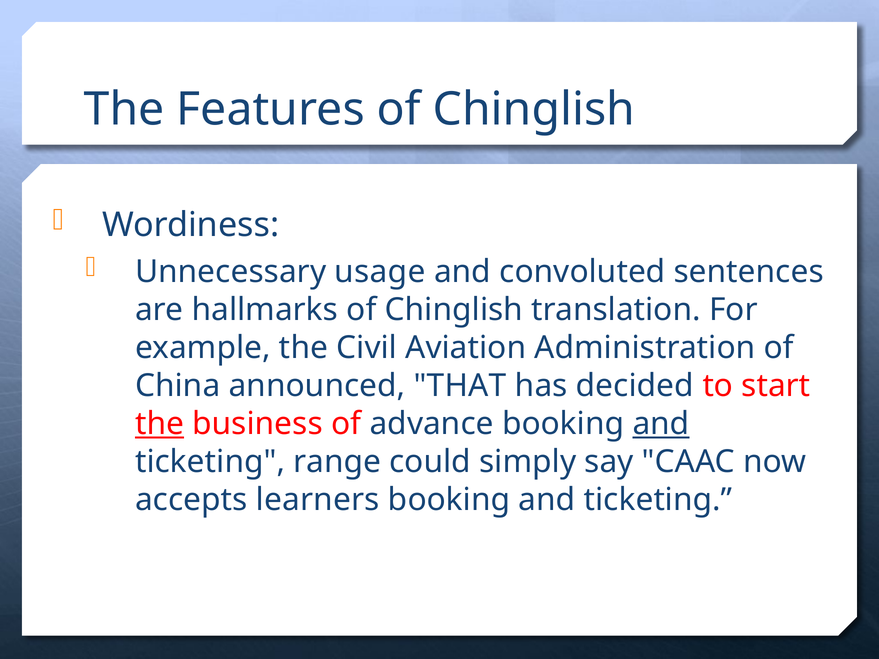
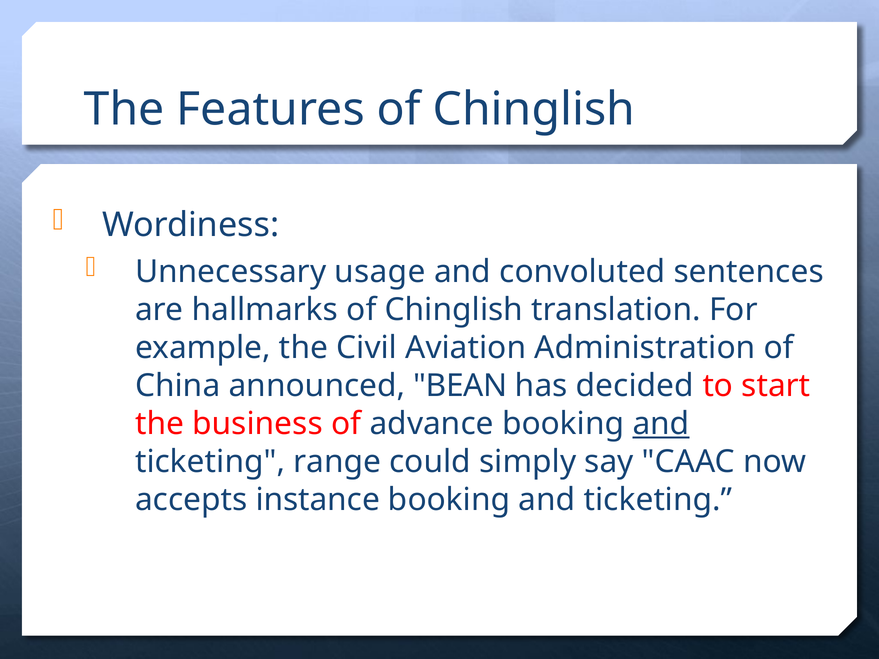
THAT: THAT -> BEAN
the at (160, 424) underline: present -> none
learners: learners -> instance
